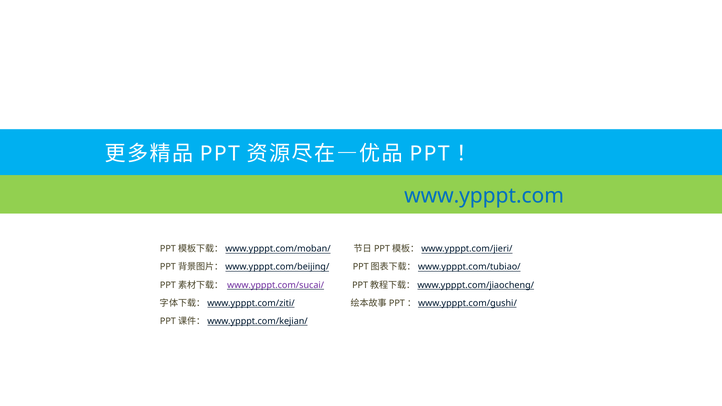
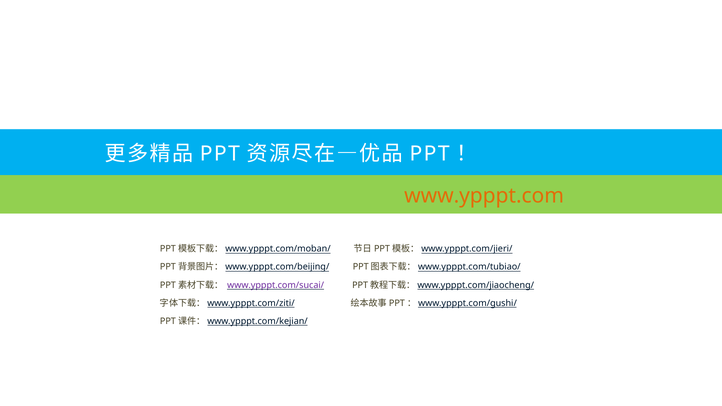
www.ypppt.com colour: blue -> orange
